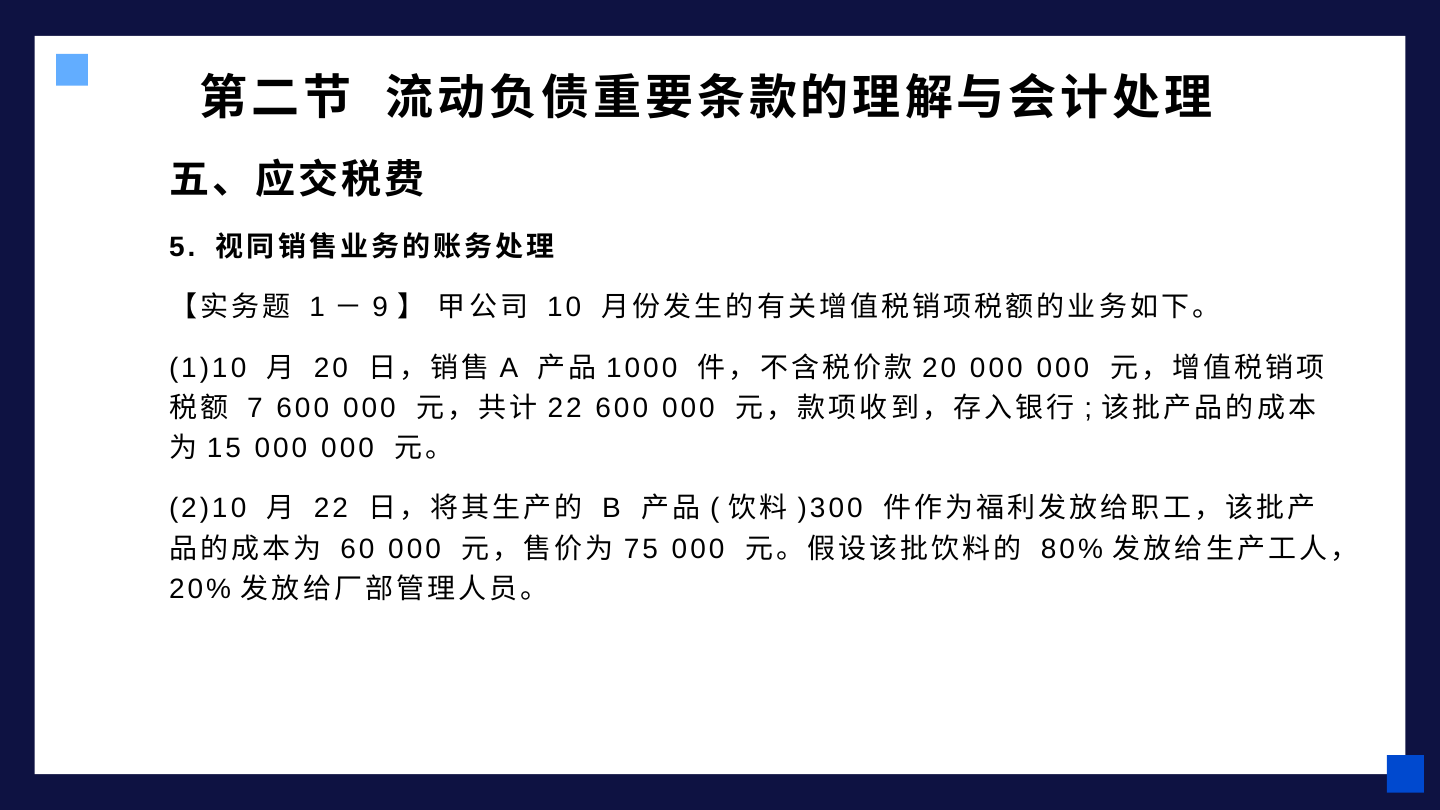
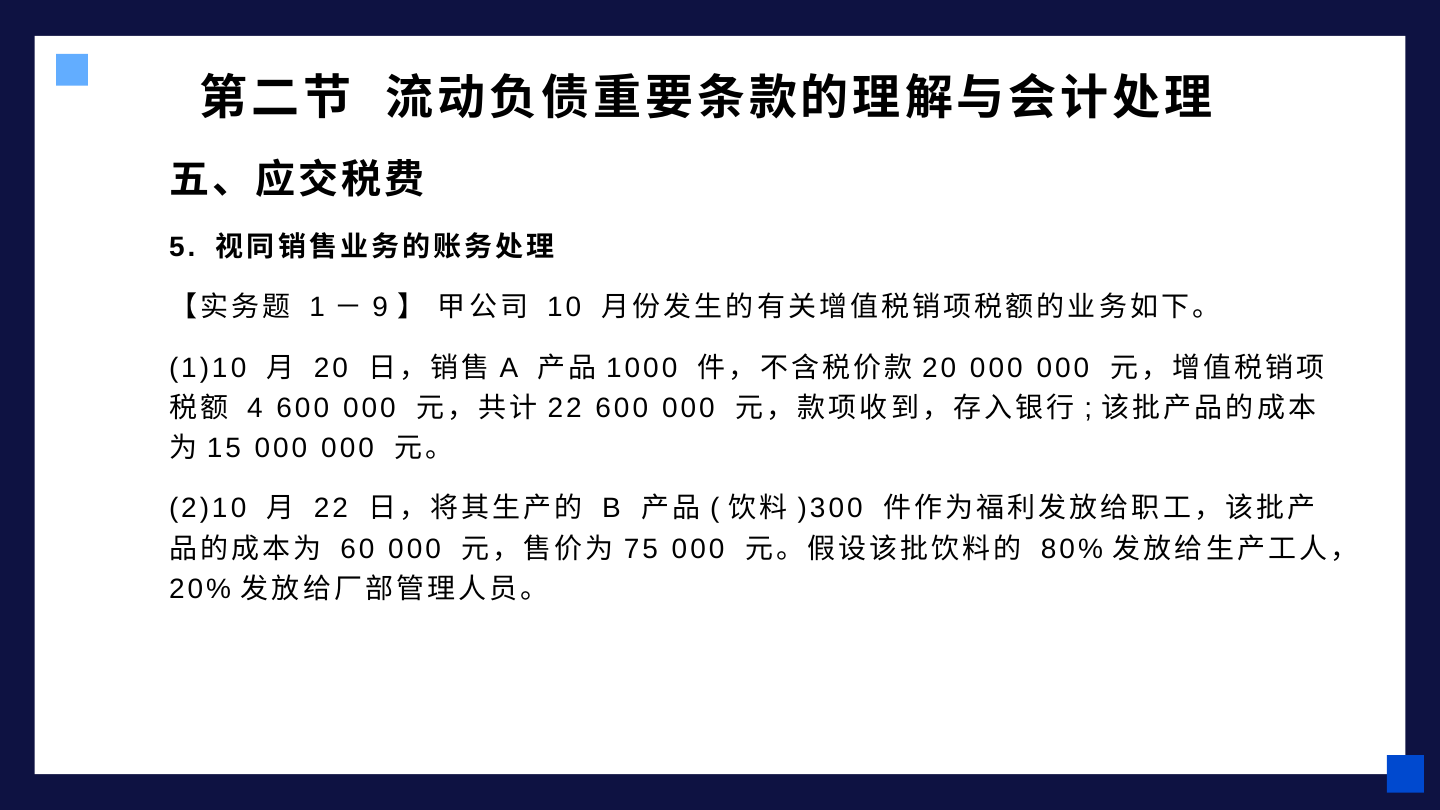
7: 7 -> 4
